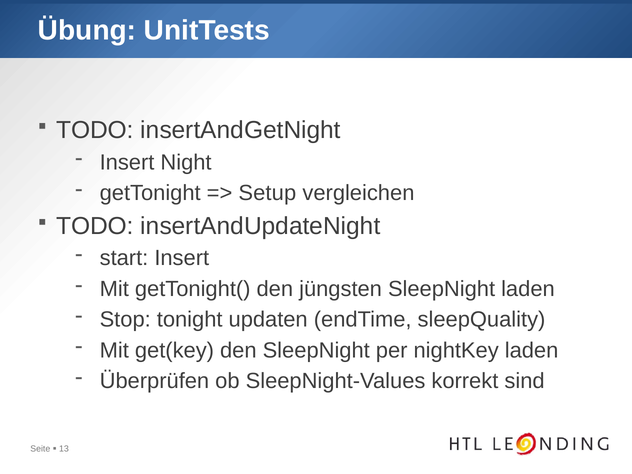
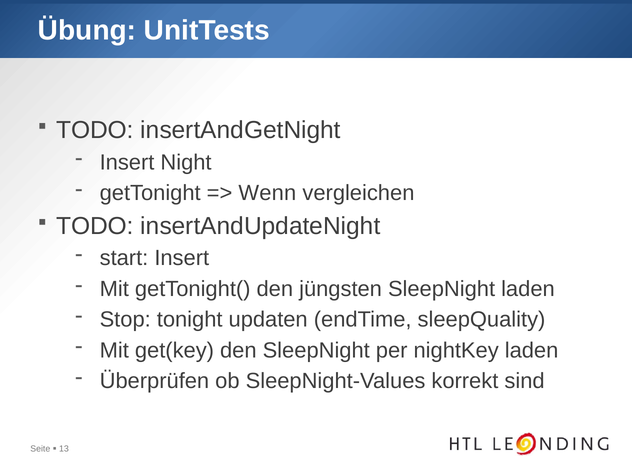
Setup: Setup -> Wenn
